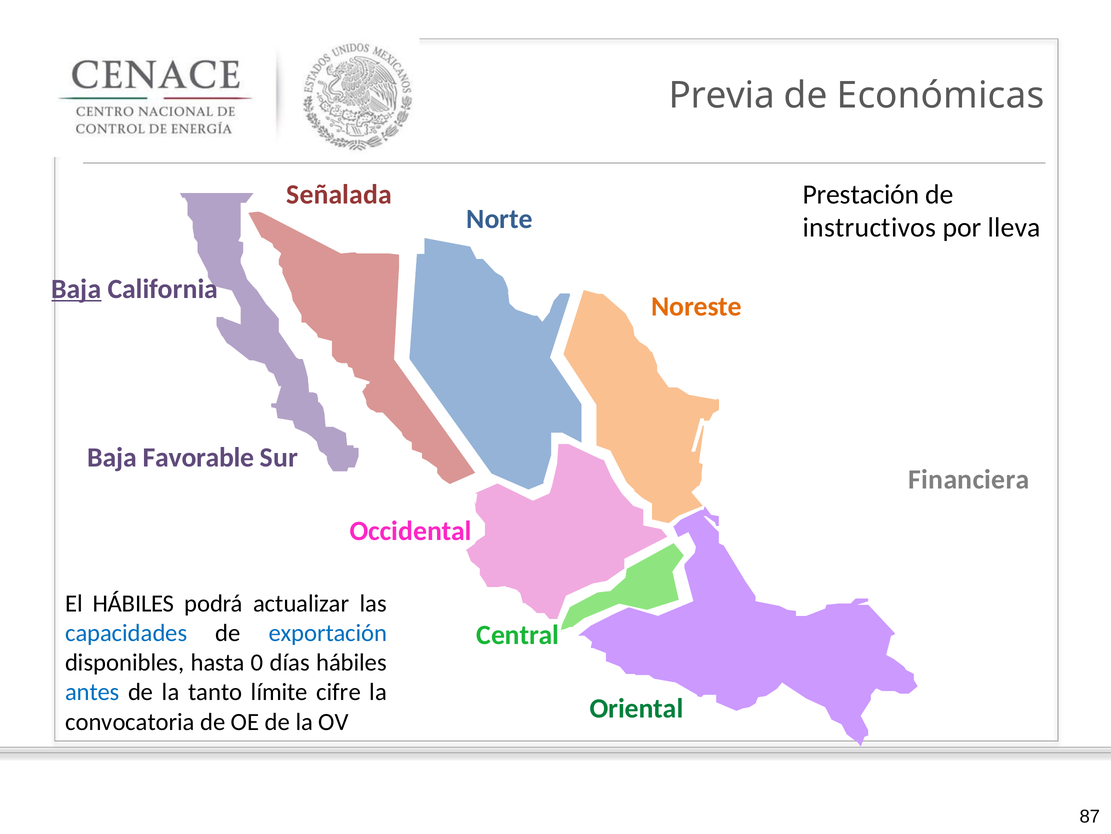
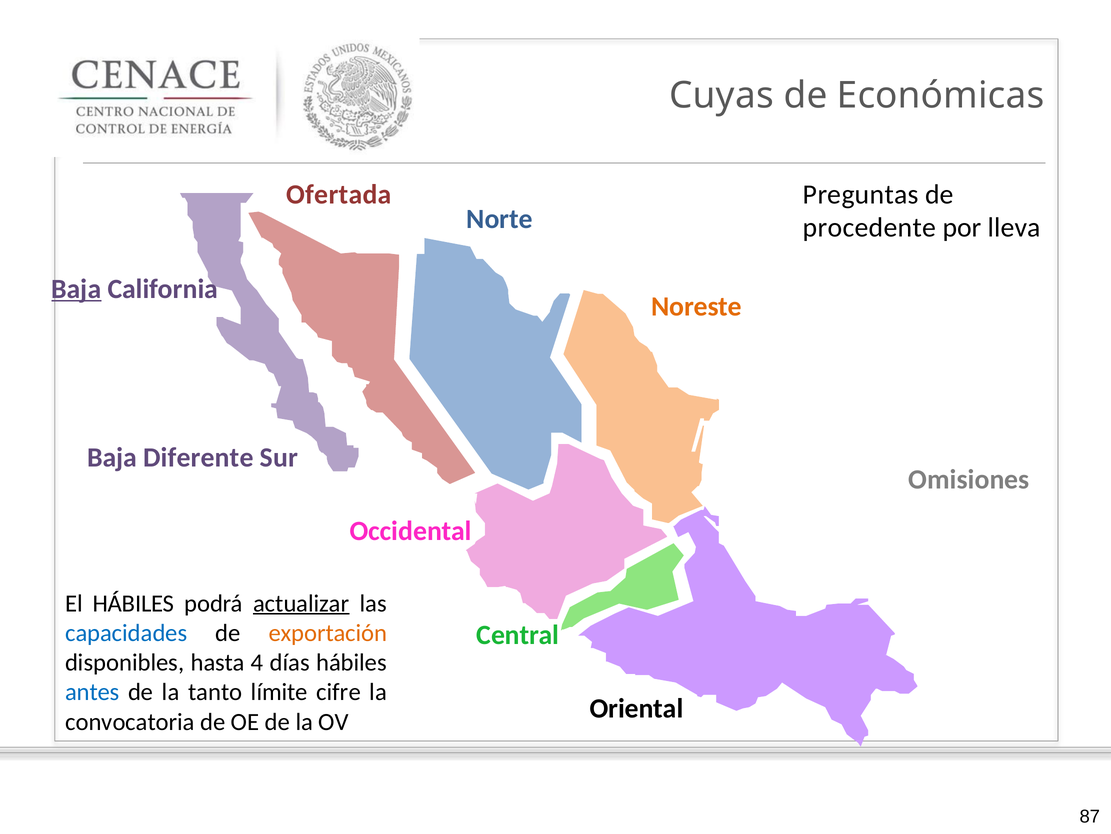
Previa: Previa -> Cuyas
Prestación: Prestación -> Preguntas
Señalada: Señalada -> Ofertada
instructivos: instructivos -> procedente
Favorable: Favorable -> Diferente
Financiera: Financiera -> Omisiones
actualizar underline: none -> present
exportación colour: blue -> orange
0: 0 -> 4
Oriental colour: green -> black
